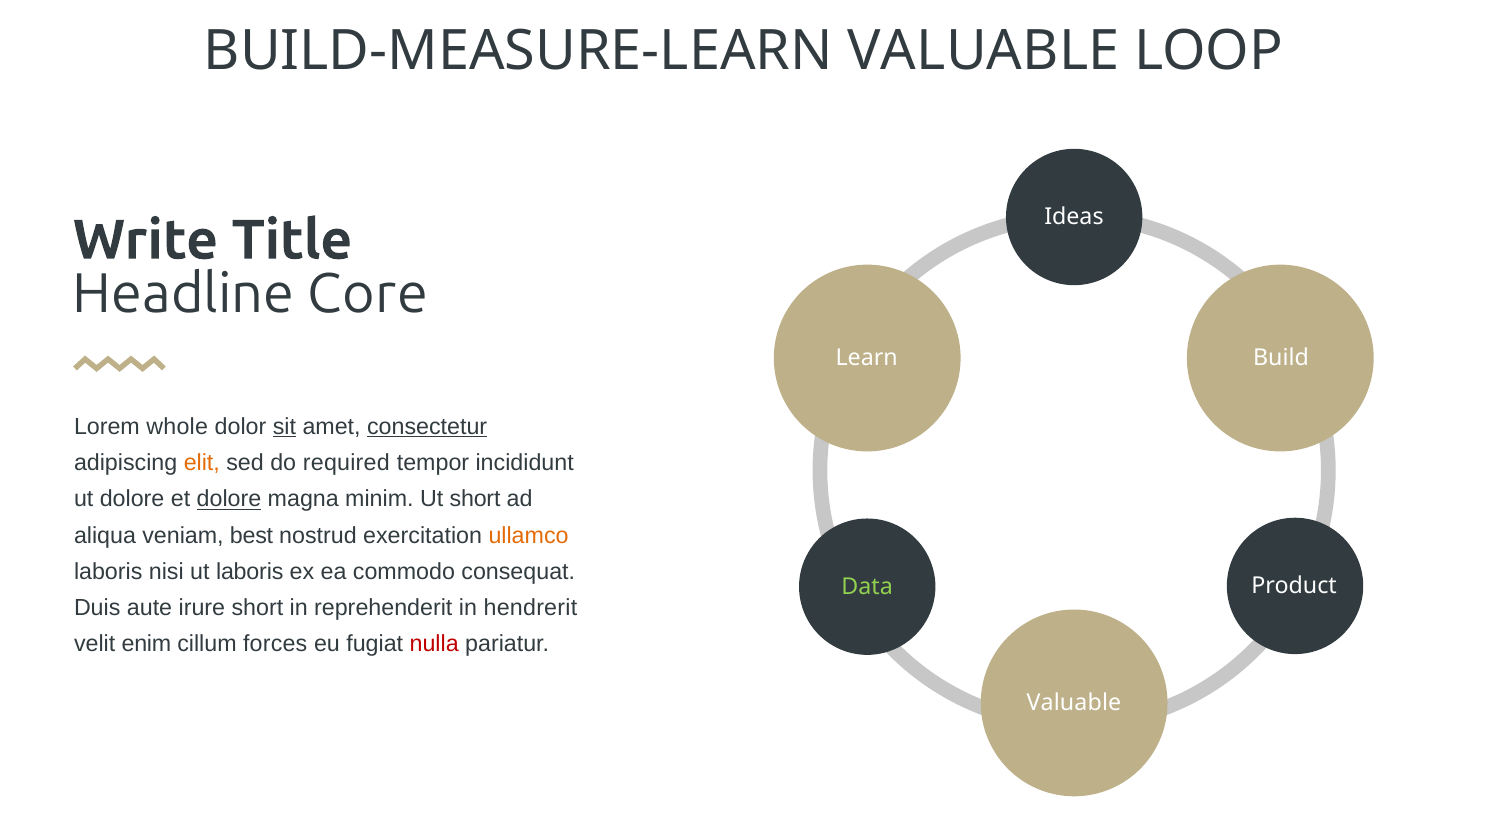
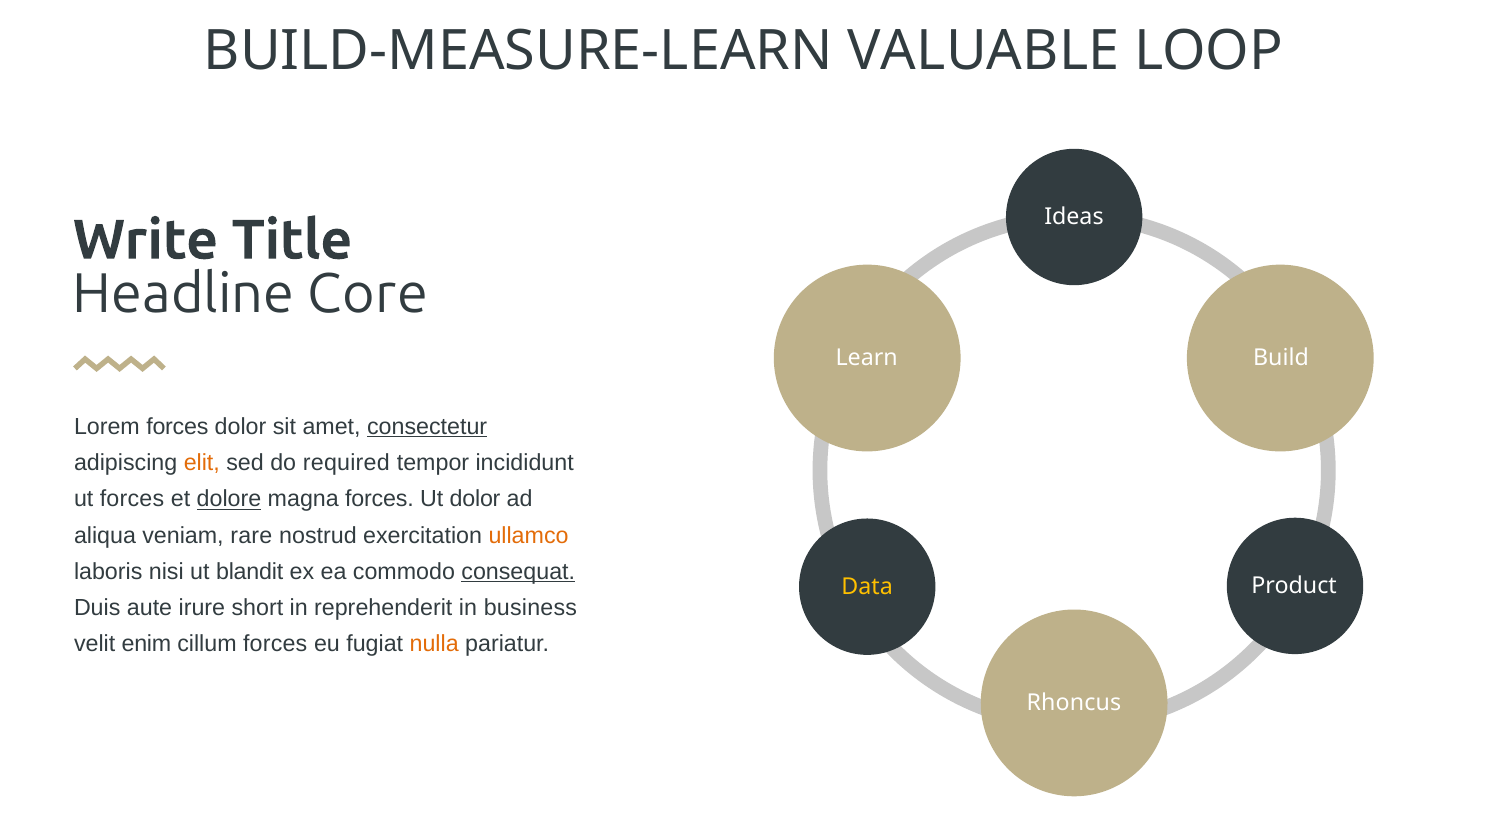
Lorem whole: whole -> forces
sit underline: present -> none
ut dolore: dolore -> forces
magna minim: minim -> forces
Ut short: short -> dolor
best: best -> rare
ut laboris: laboris -> blandit
consequat underline: none -> present
Data colour: light green -> yellow
hendrerit: hendrerit -> business
nulla colour: red -> orange
Valuable at (1074, 703): Valuable -> Rhoncus
